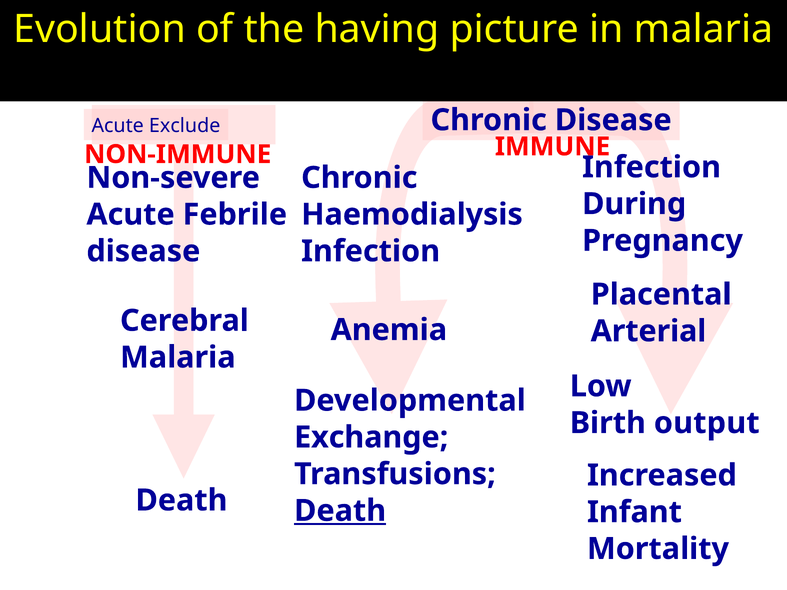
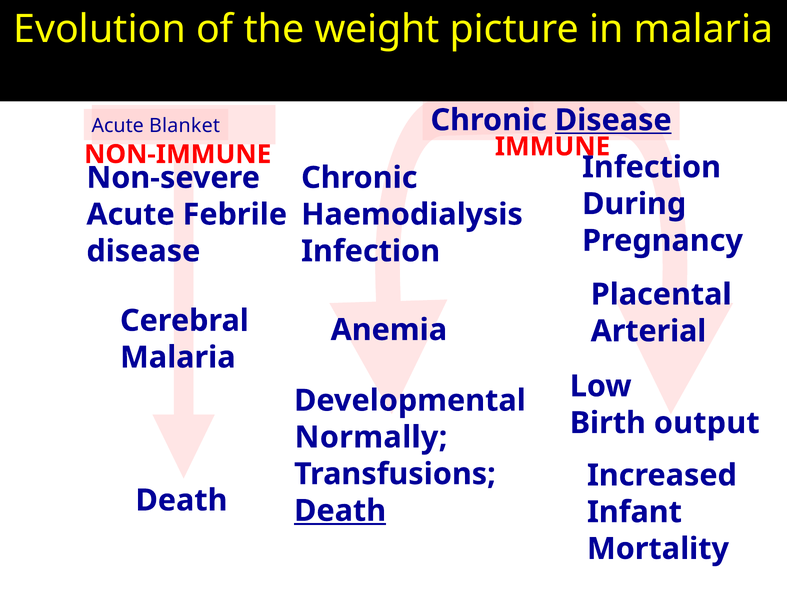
having: having -> weight
Disease at (613, 120) underline: none -> present
Exclude: Exclude -> Blanket
Exchange: Exchange -> Normally
